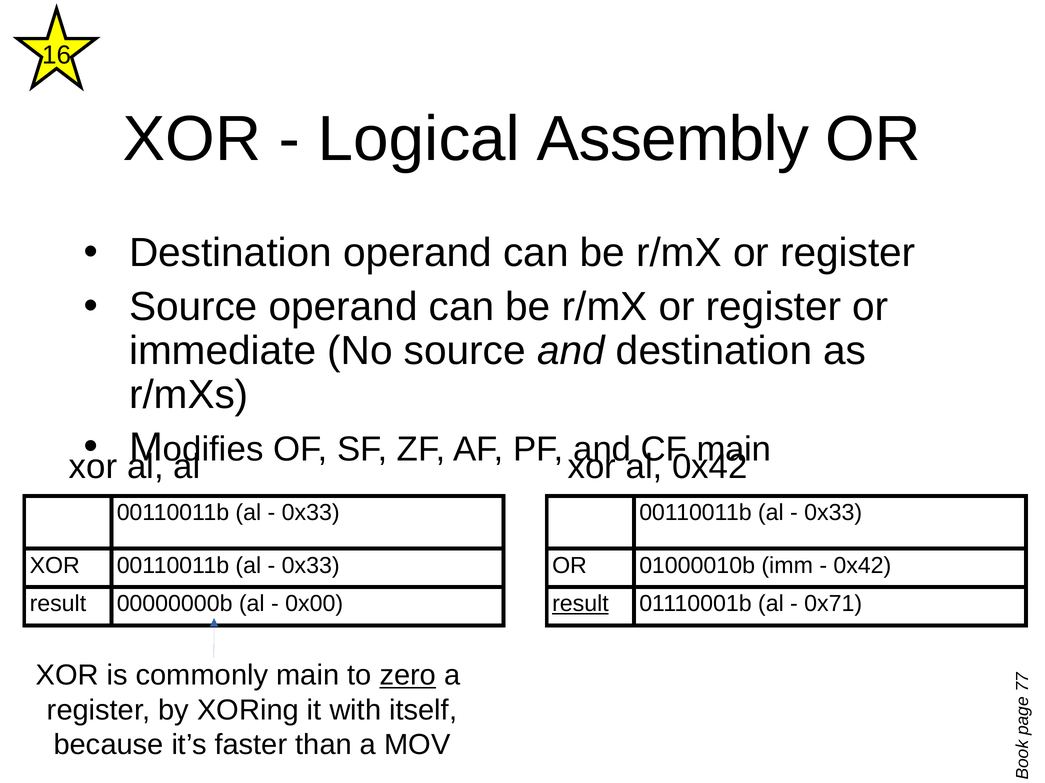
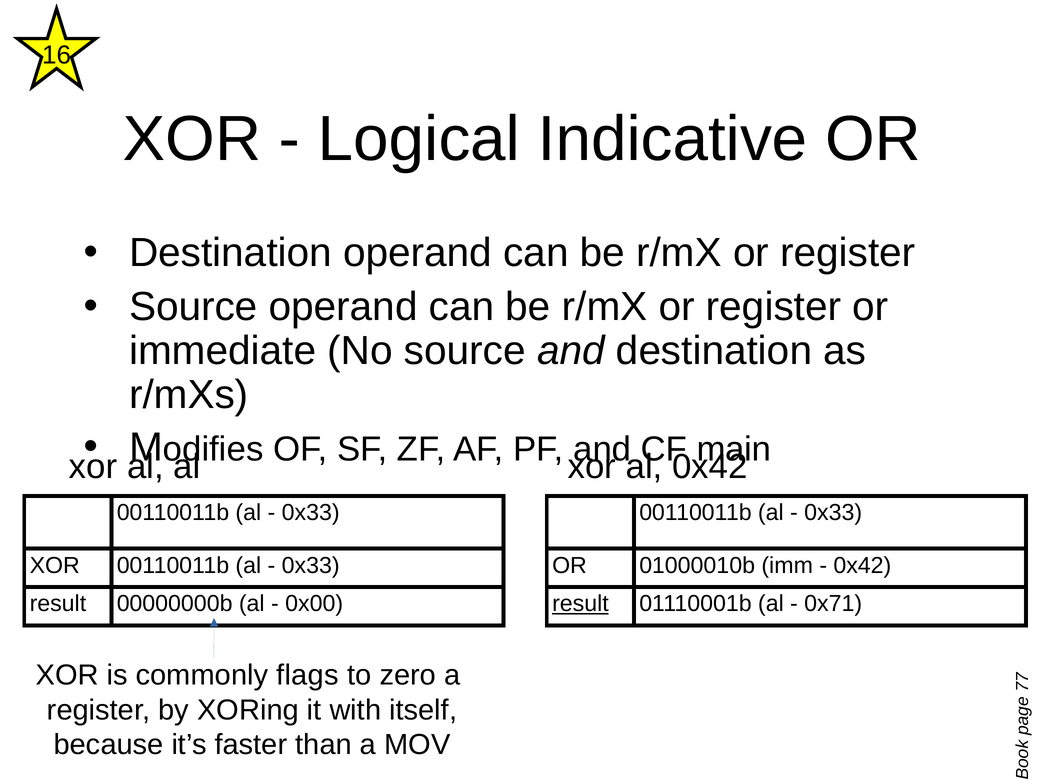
Assembly: Assembly -> Indicative
commonly main: main -> flags
zero underline: present -> none
